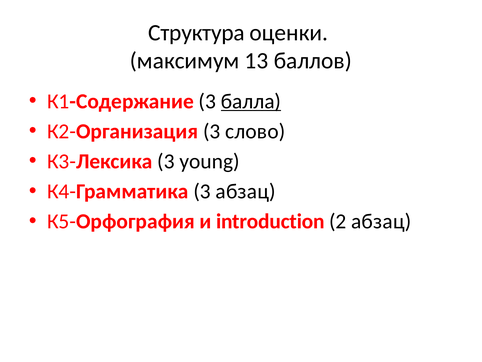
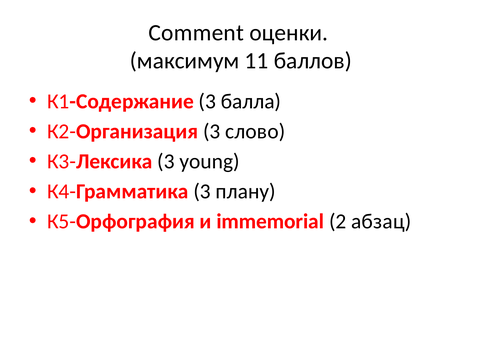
Структура: Структура -> Comment
13: 13 -> 11
балла underline: present -> none
3 абзац: абзац -> плану
introduction: introduction -> immemorial
